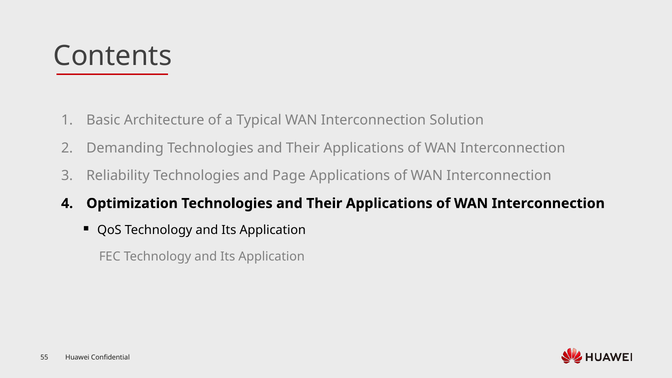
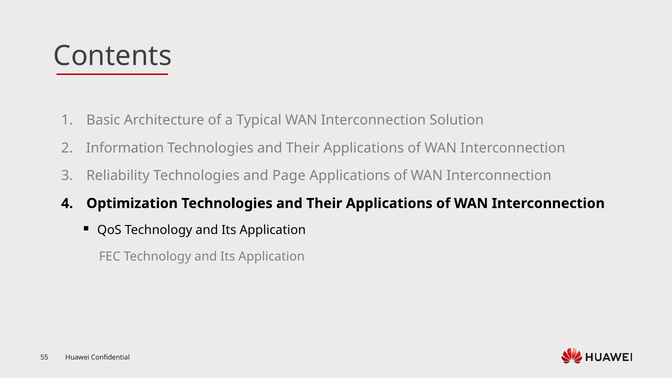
Demanding: Demanding -> Information
